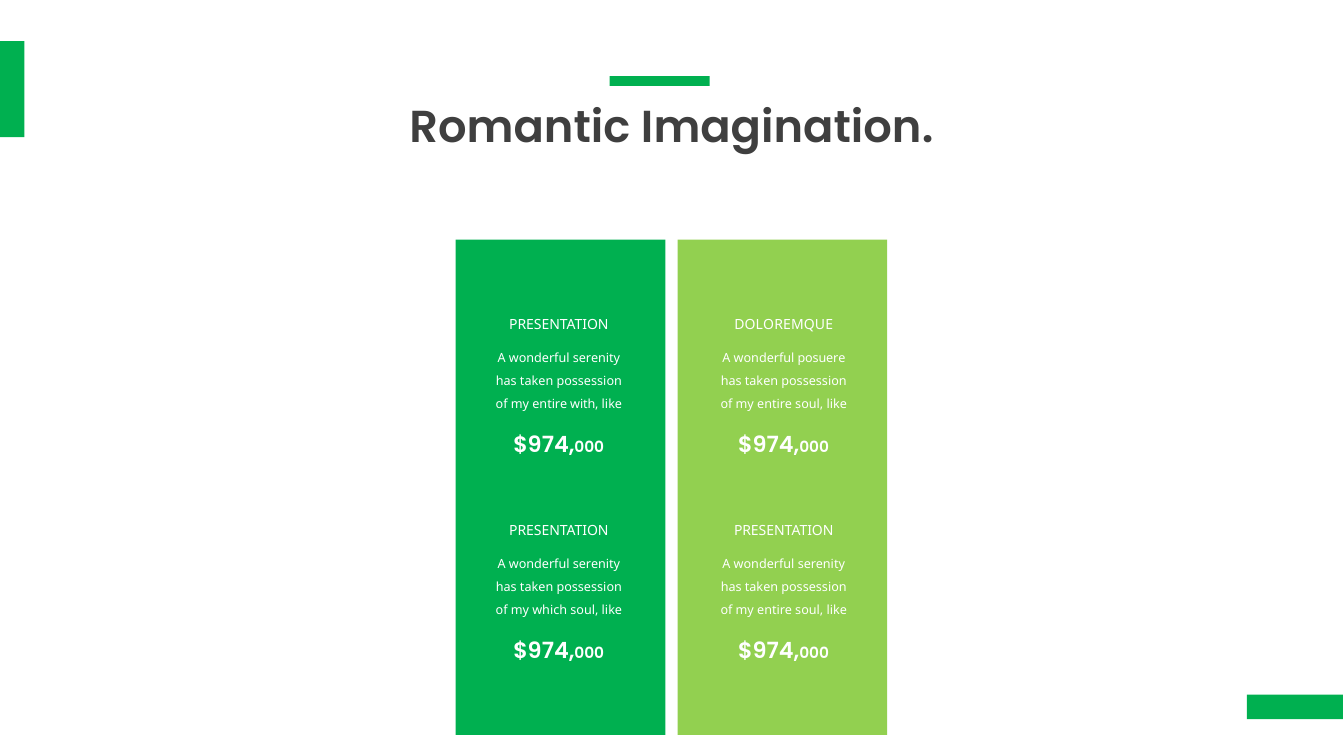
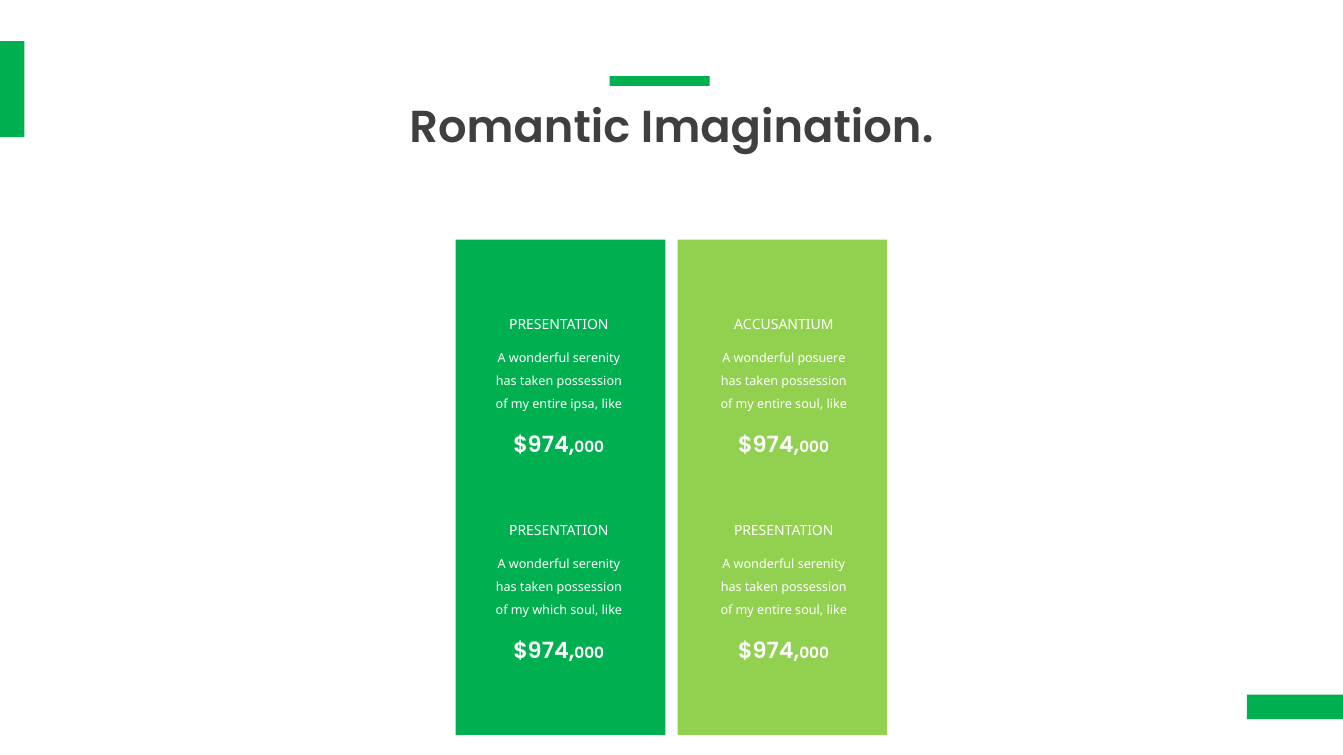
DOLOREMQUE: DOLOREMQUE -> ACCUSANTIUM
with: with -> ipsa
